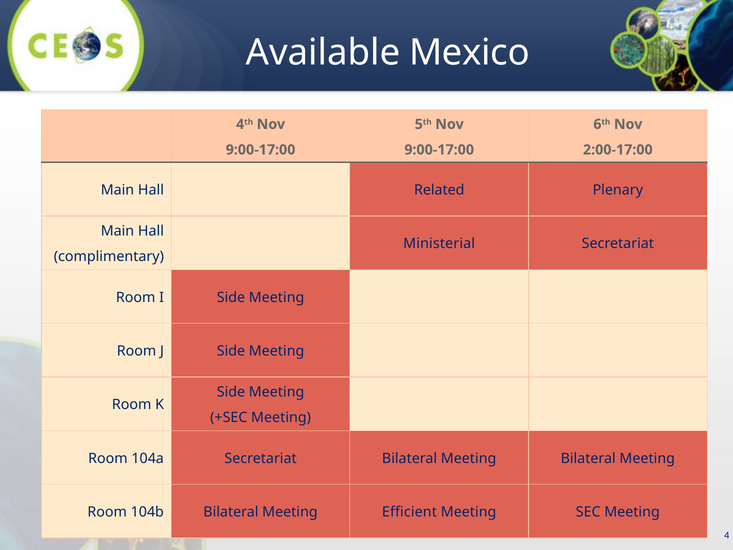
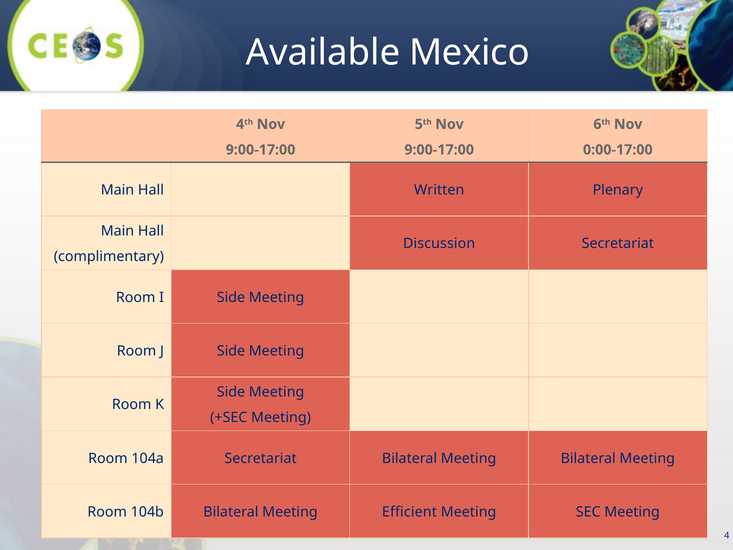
2:00-17:00: 2:00-17:00 -> 0:00-17:00
Related: Related -> Written
Ministerial: Ministerial -> Discussion
